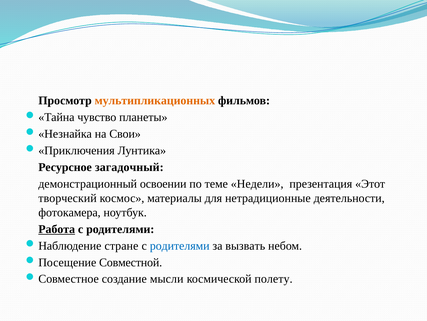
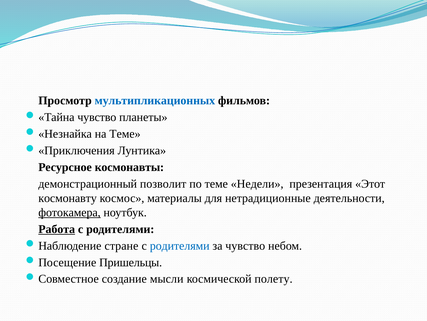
мультипликационных colour: orange -> blue
на Свои: Свои -> Теме
загадочный: загадочный -> космонавты
освоении: освоении -> позволит
творческий: творческий -> космонавту
фотокамера underline: none -> present
за вызвать: вызвать -> чувство
Совместной: Совместной -> Пришельцы
